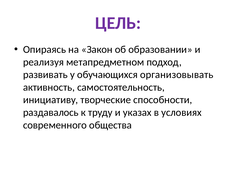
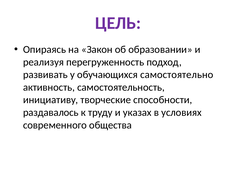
метапредметном: метапредметном -> перегруженность
организовывать: организовывать -> самостоятельно
